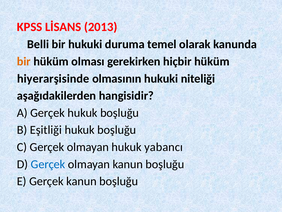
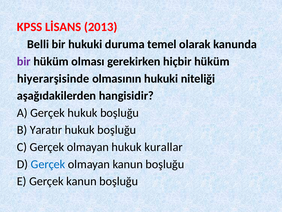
bir at (24, 61) colour: orange -> purple
Eşitliği: Eşitliği -> Yaratır
yabancı: yabancı -> kurallar
